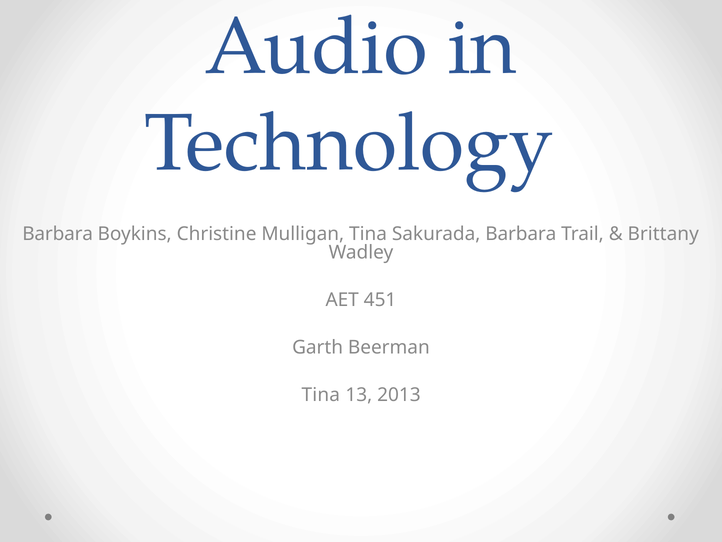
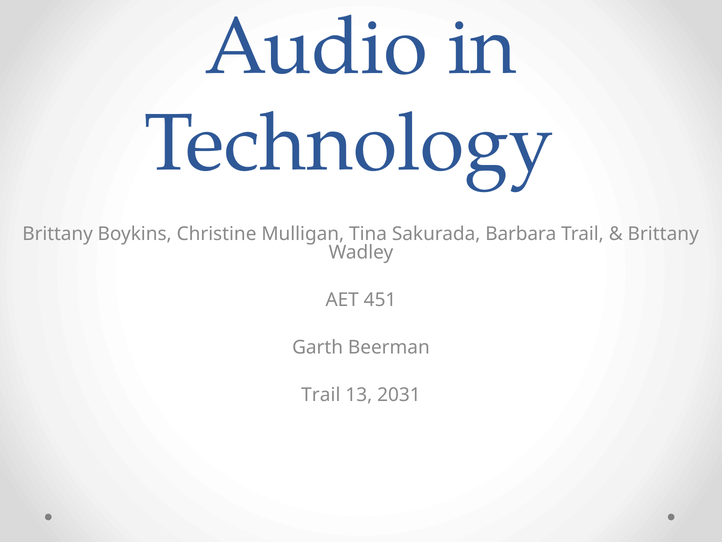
Barbara at (58, 234): Barbara -> Brittany
Tina at (321, 395): Tina -> Trail
2013: 2013 -> 2031
